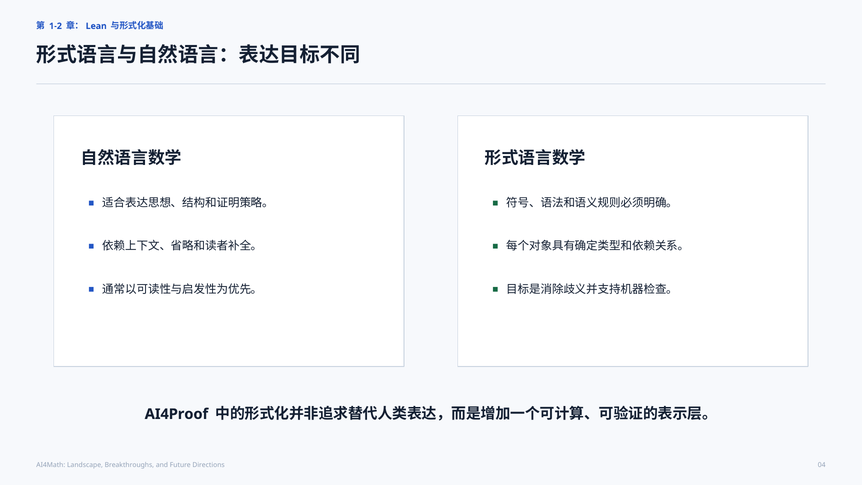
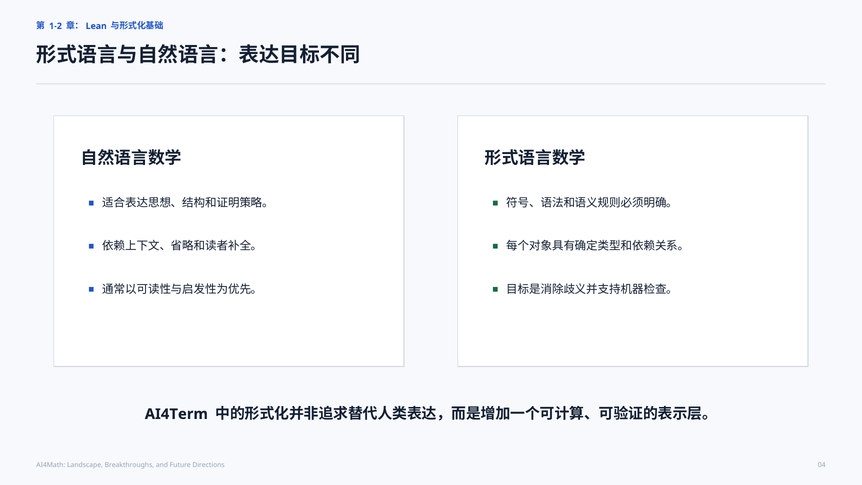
AI4Proof: AI4Proof -> AI4Term
